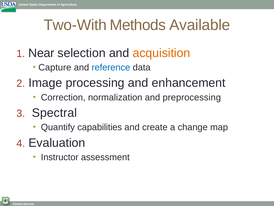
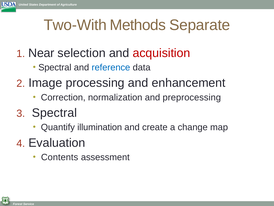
Available: Available -> Separate
acquisition colour: orange -> red
Capture at (55, 67): Capture -> Spectral
capabilities: capabilities -> illumination
Instructor: Instructor -> Contents
